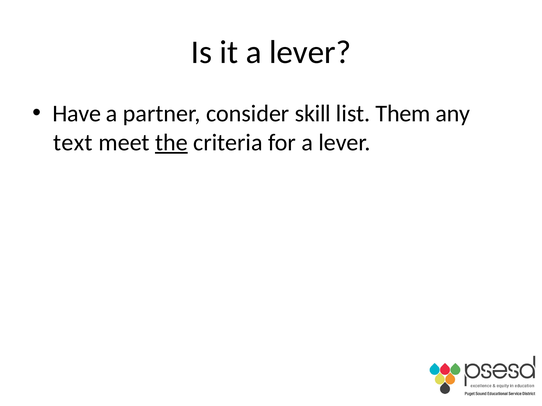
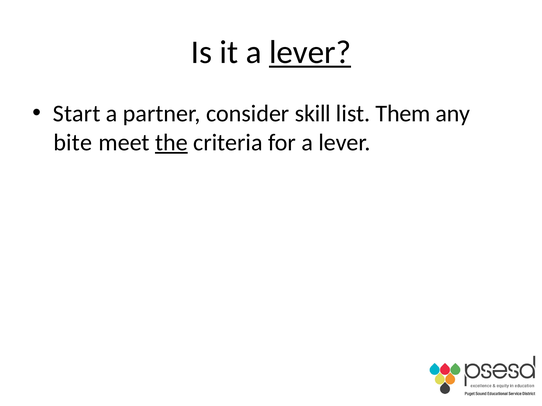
lever at (310, 52) underline: none -> present
Have: Have -> Start
text: text -> bite
